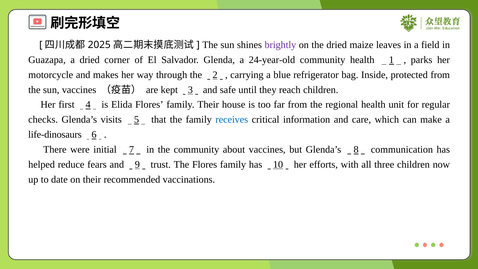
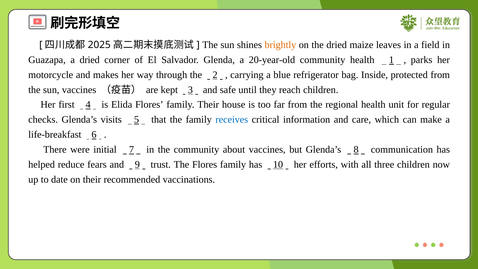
brightly colour: purple -> orange
24-year-old: 24-year-old -> 20-year-old
life-dinosaurs: life-dinosaurs -> life-breakfast
